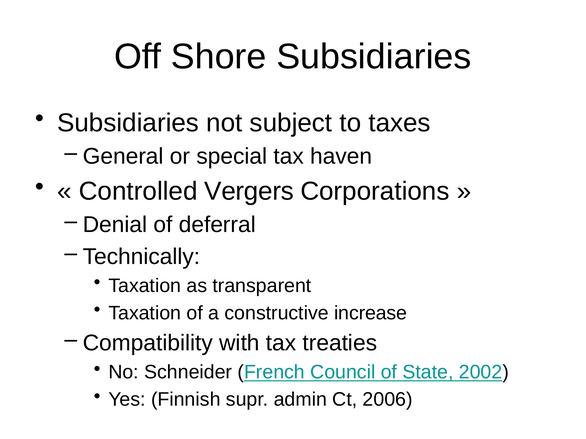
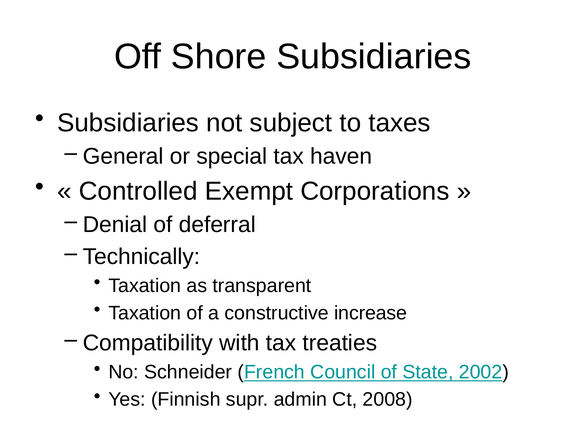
Vergers: Vergers -> Exempt
2006: 2006 -> 2008
